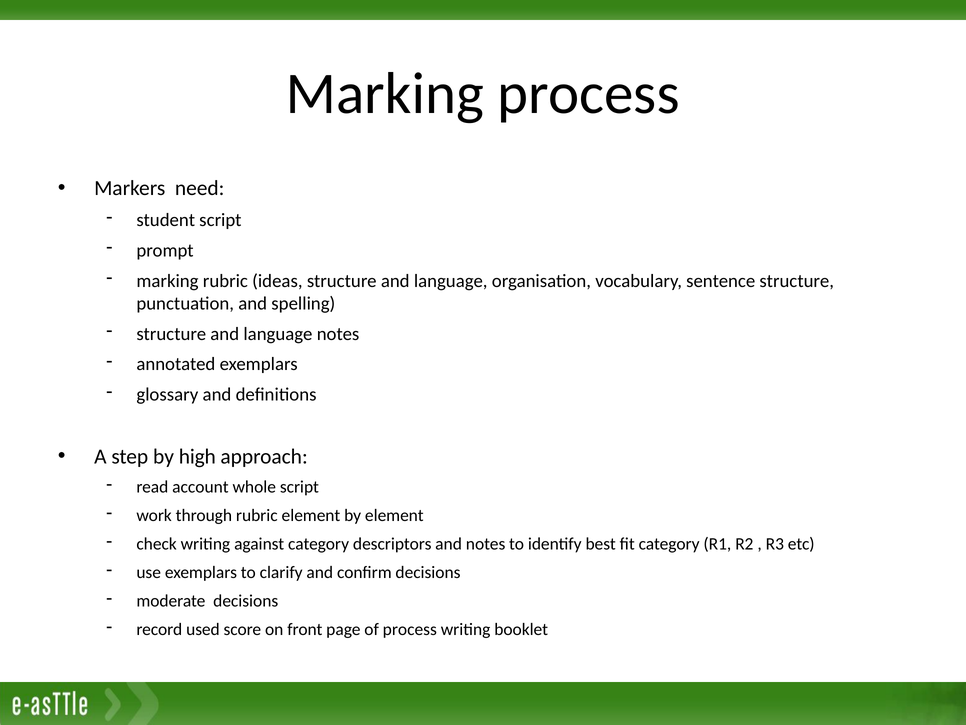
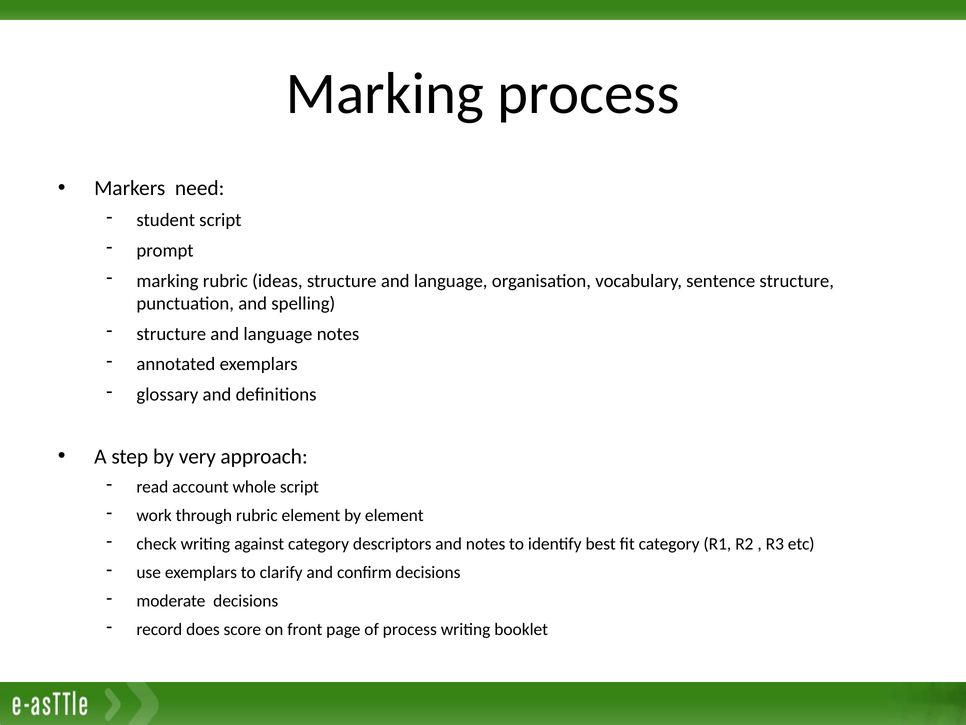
high: high -> very
used: used -> does
